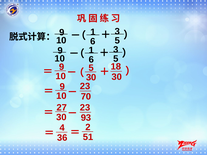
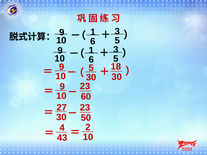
70: 70 -> 60
93: 93 -> 50
51 at (88, 137): 51 -> 10
36: 36 -> 43
